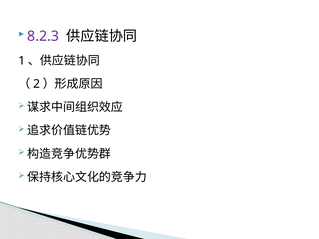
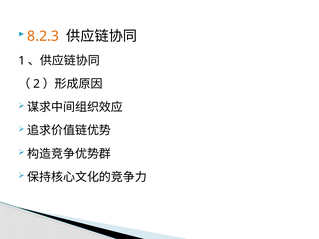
8.2.3 colour: purple -> orange
